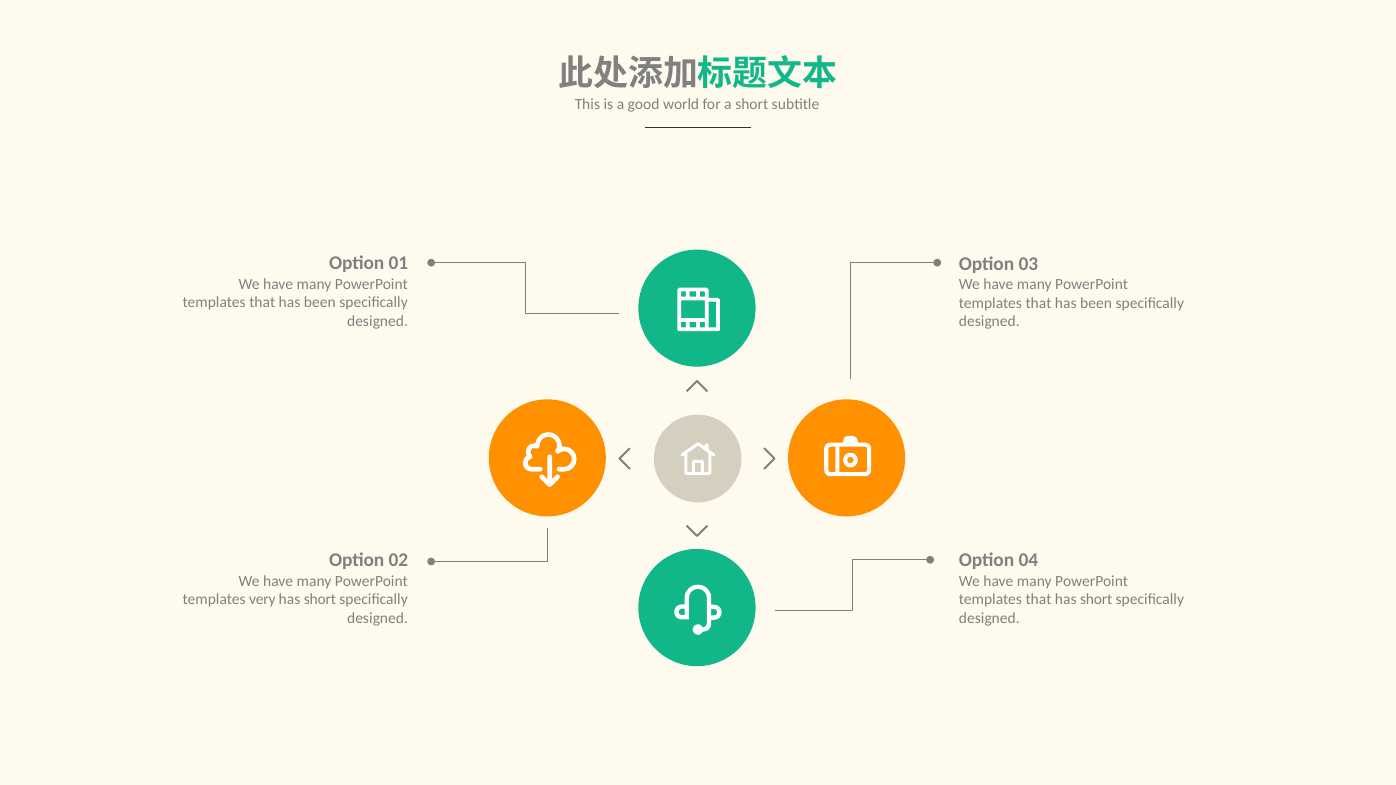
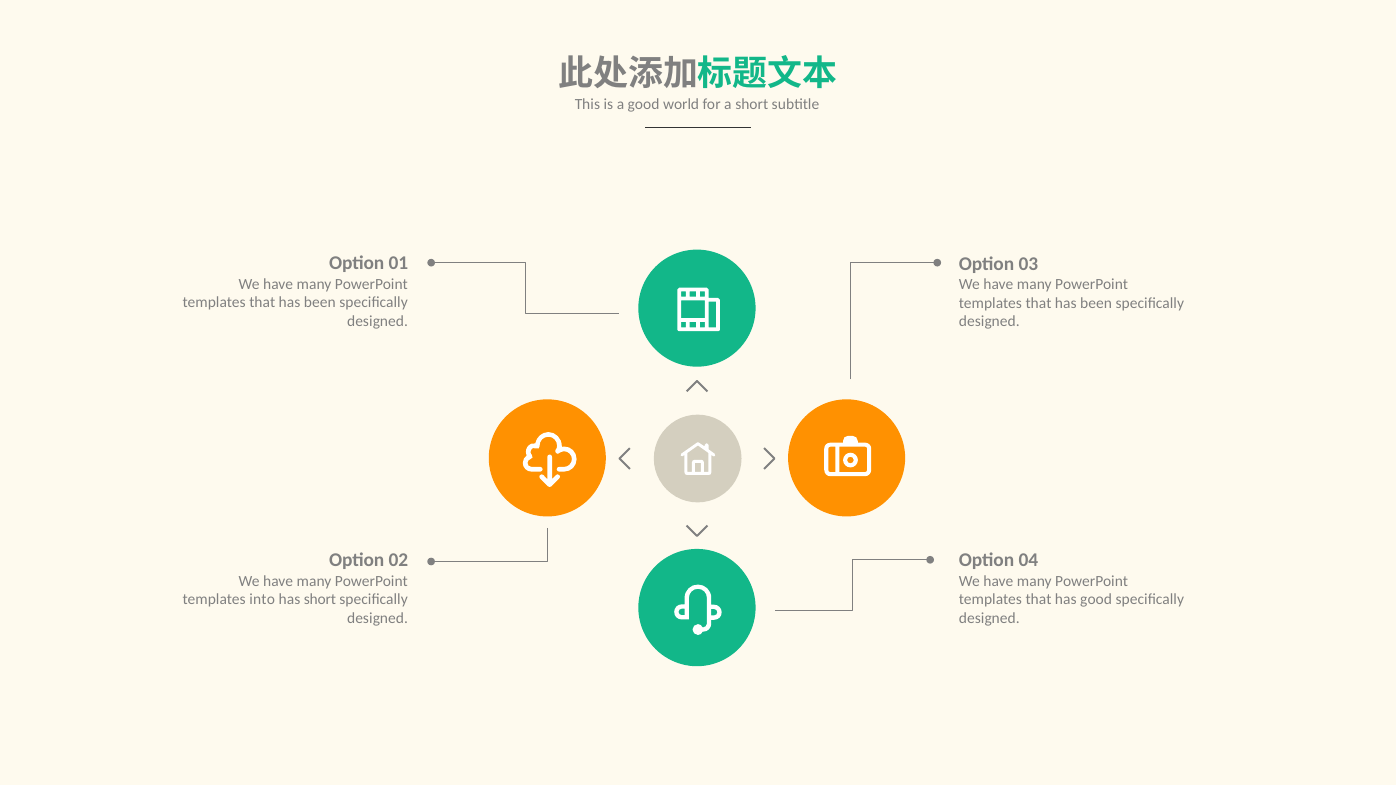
very: very -> into
that has short: short -> good
